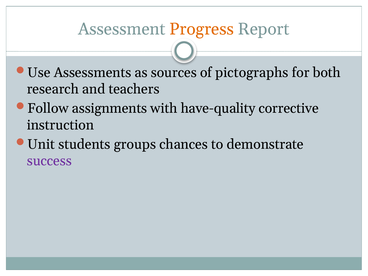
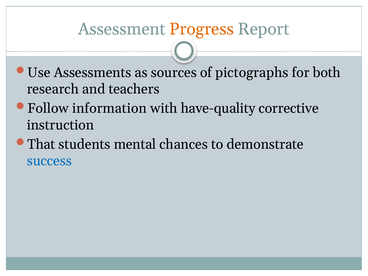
assignments: assignments -> information
Unit: Unit -> That
groups: groups -> mental
success colour: purple -> blue
